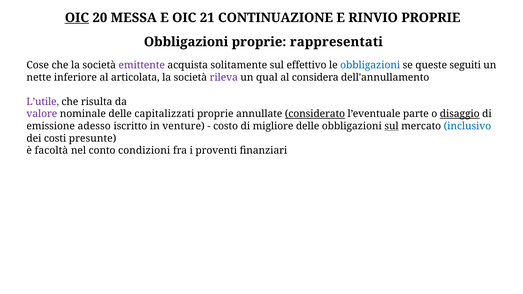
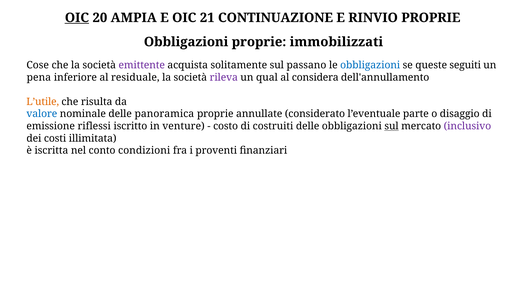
MESSA: MESSA -> AMPIA
rappresentati: rappresentati -> immobilizzati
effettivo: effettivo -> passano
nette: nette -> pena
articolata: articolata -> residuale
L’utile colour: purple -> orange
valore colour: purple -> blue
capitalizzati: capitalizzati -> panoramica
considerato underline: present -> none
disaggio underline: present -> none
adesso: adesso -> riflessi
migliore: migliore -> costruiti
inclusivo colour: blue -> purple
presunte: presunte -> illimitata
facoltà: facoltà -> iscritta
